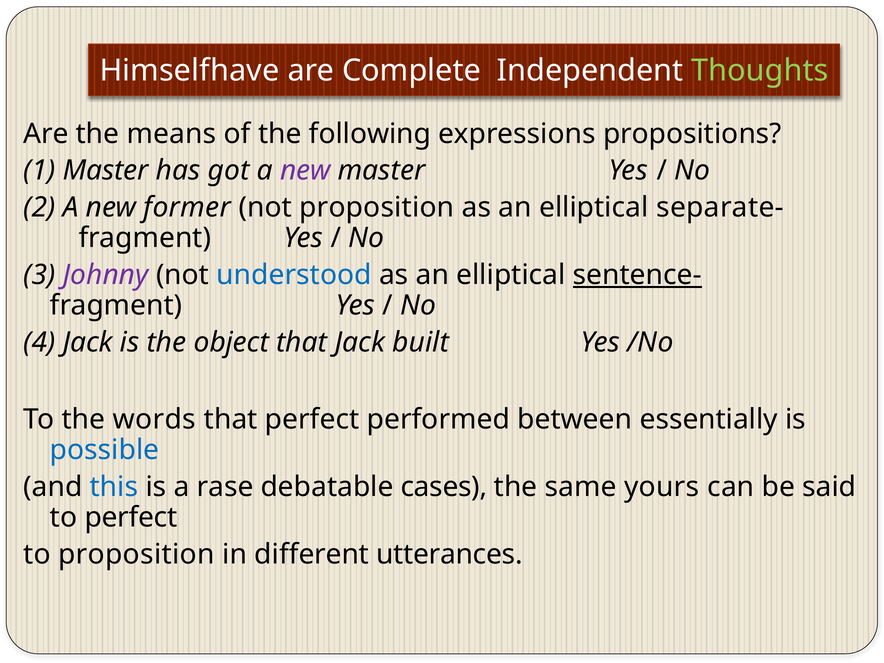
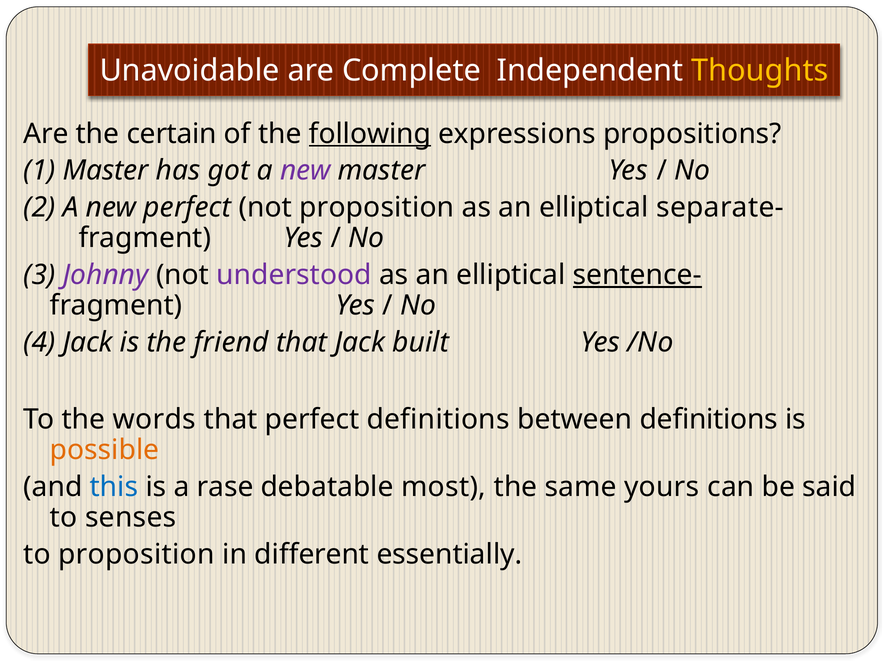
Himselfhave: Himselfhave -> Unavoidable
Thoughts colour: light green -> yellow
means: means -> certain
following underline: none -> present
new former: former -> perfect
understood colour: blue -> purple
object: object -> friend
perfect performed: performed -> definitions
between essentially: essentially -> definitions
possible colour: blue -> orange
cases: cases -> most
to perfect: perfect -> senses
utterances: utterances -> essentially
